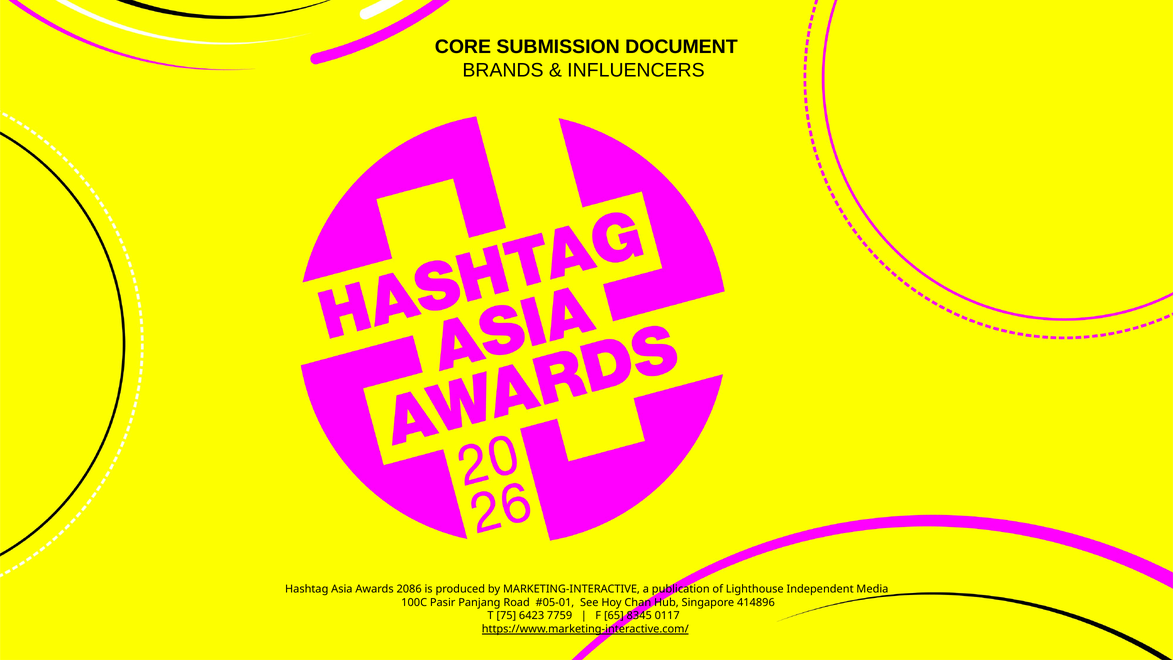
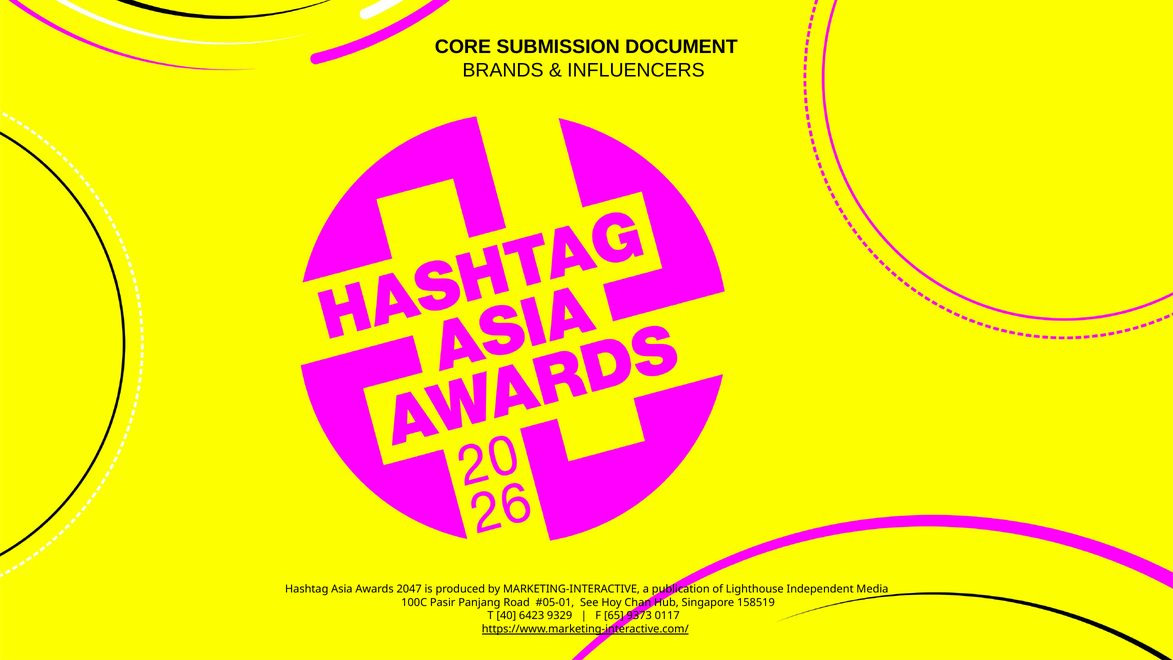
2086: 2086 -> 2047
414896: 414896 -> 158519
75: 75 -> 40
7759: 7759 -> 9329
8345: 8345 -> 9373
